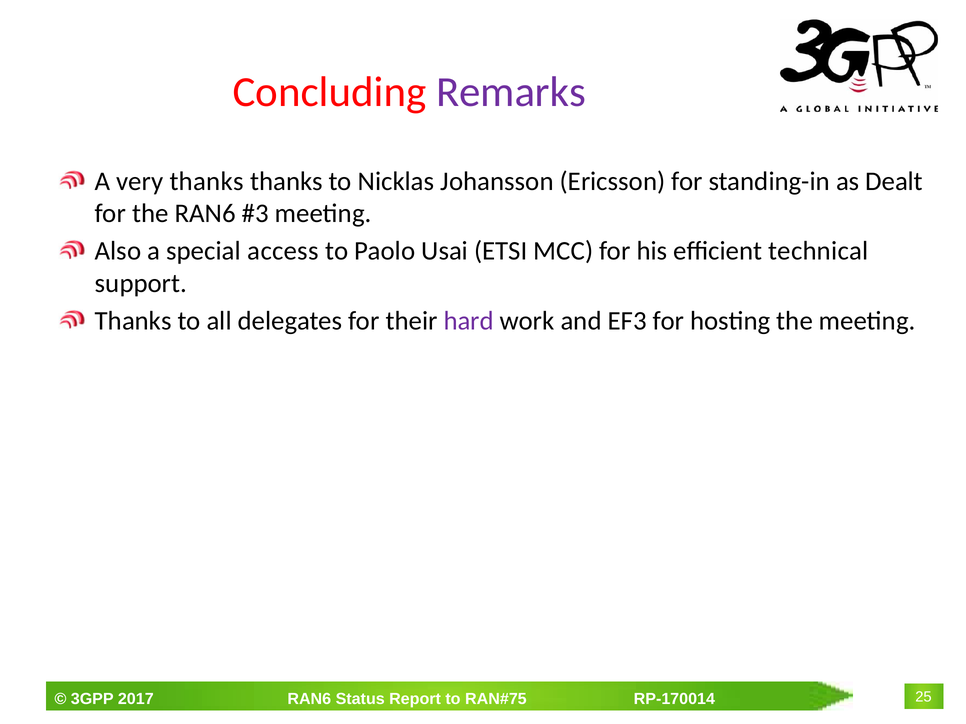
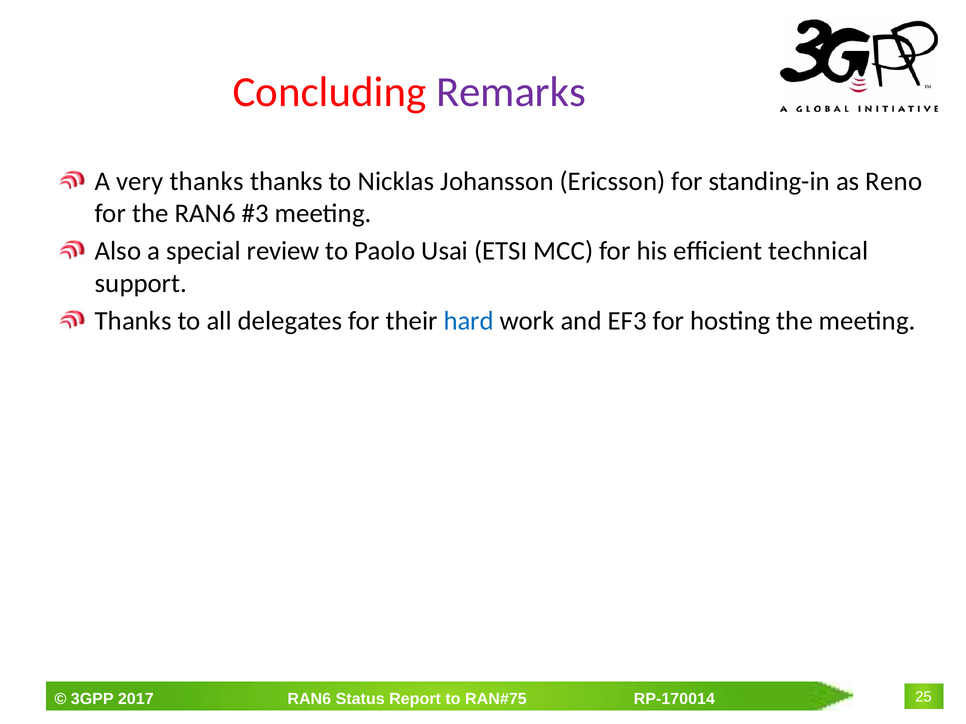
Dealt: Dealt -> Reno
access: access -> review
hard colour: purple -> blue
